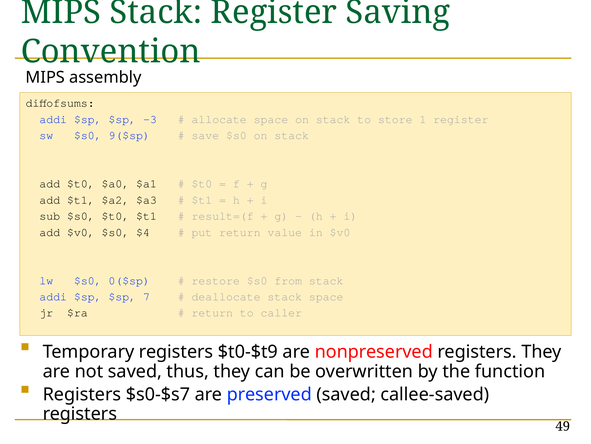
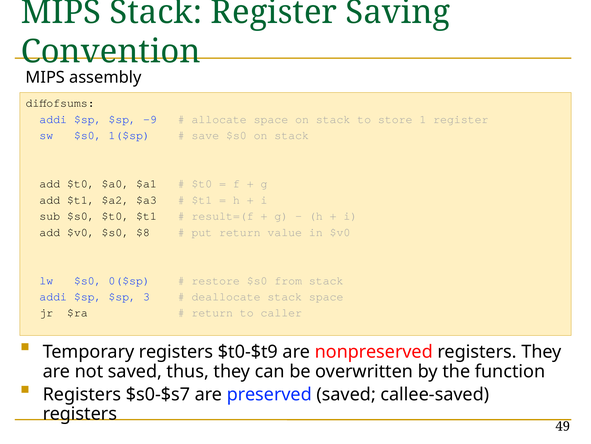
-3: -3 -> -9
9($sp: 9($sp -> 1($sp
$4: $4 -> $8
7: 7 -> 3
